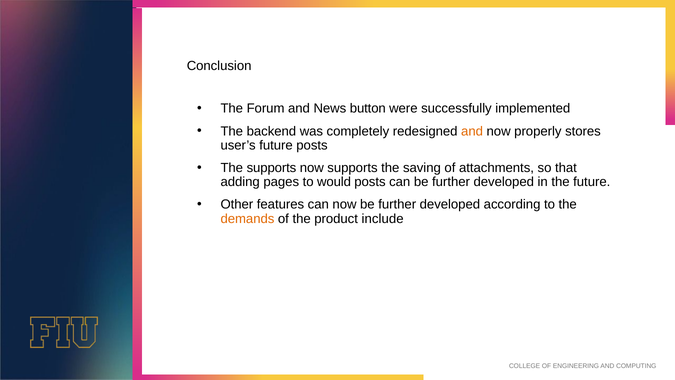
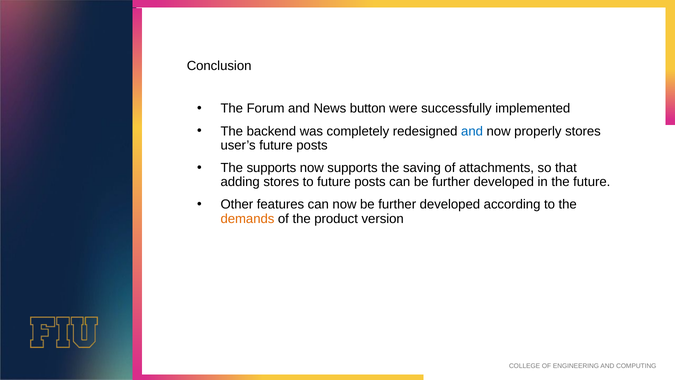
and at (472, 131) colour: orange -> blue
adding pages: pages -> stores
to would: would -> future
include: include -> version
